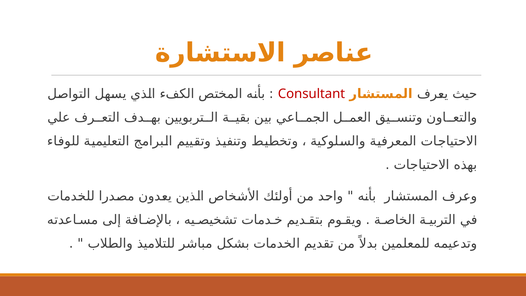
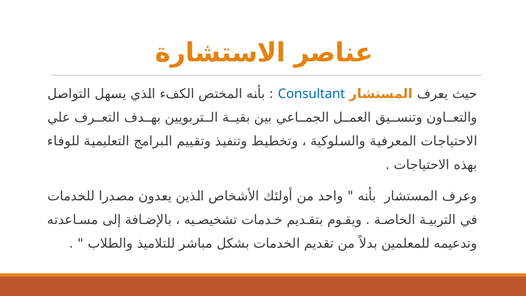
Consultant colour: red -> blue
